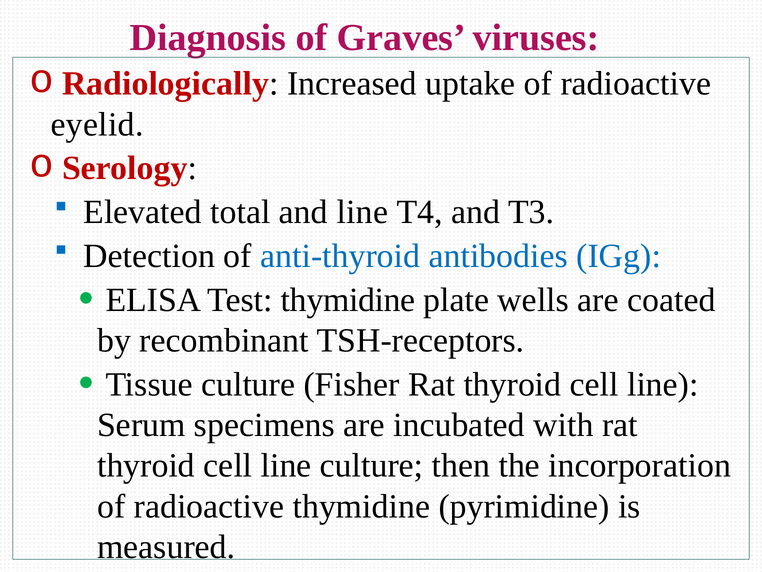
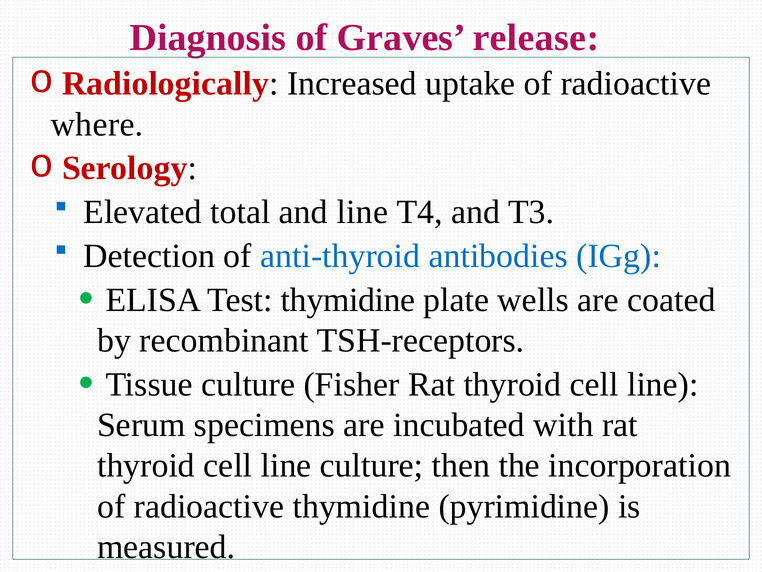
viruses: viruses -> release
eyelid: eyelid -> where
